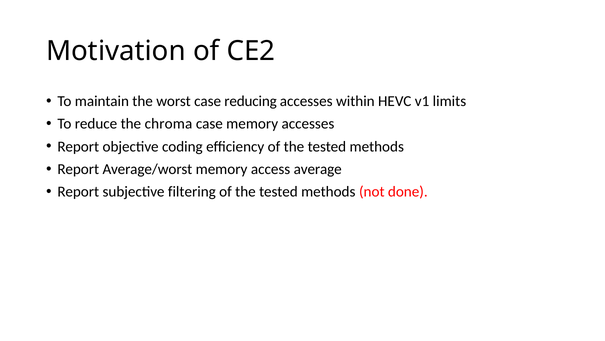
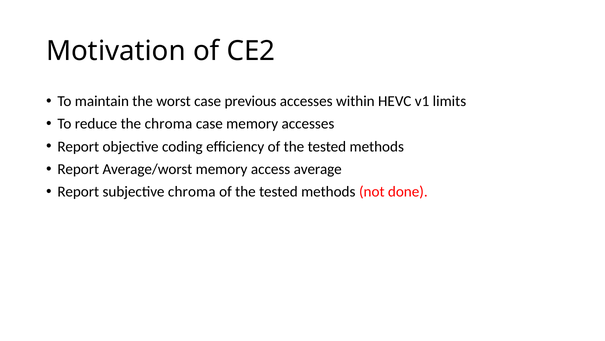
reducing: reducing -> previous
subjective filtering: filtering -> chroma
